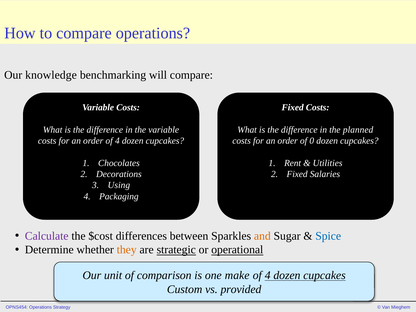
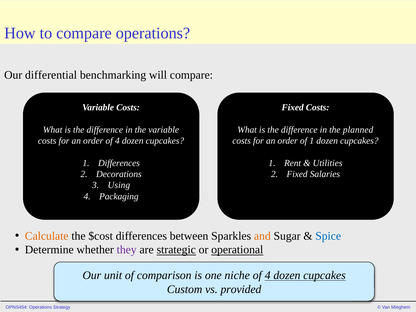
knowledge: knowledge -> differential
of 0: 0 -> 1
Chocolates at (119, 163): Chocolates -> Differences
Calculate colour: purple -> orange
they colour: orange -> purple
make: make -> niche
